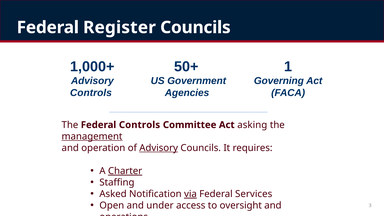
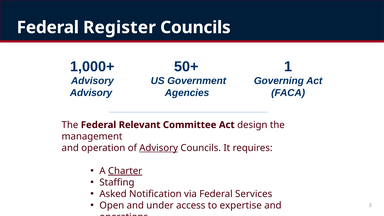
Controls at (91, 93): Controls -> Advisory
Federal Controls: Controls -> Relevant
asking: asking -> design
management underline: present -> none
via underline: present -> none
oversight: oversight -> expertise
